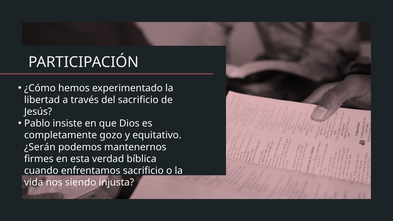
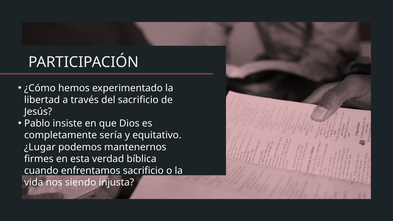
gozo: gozo -> sería
¿Serán: ¿Serán -> ¿Lugar
